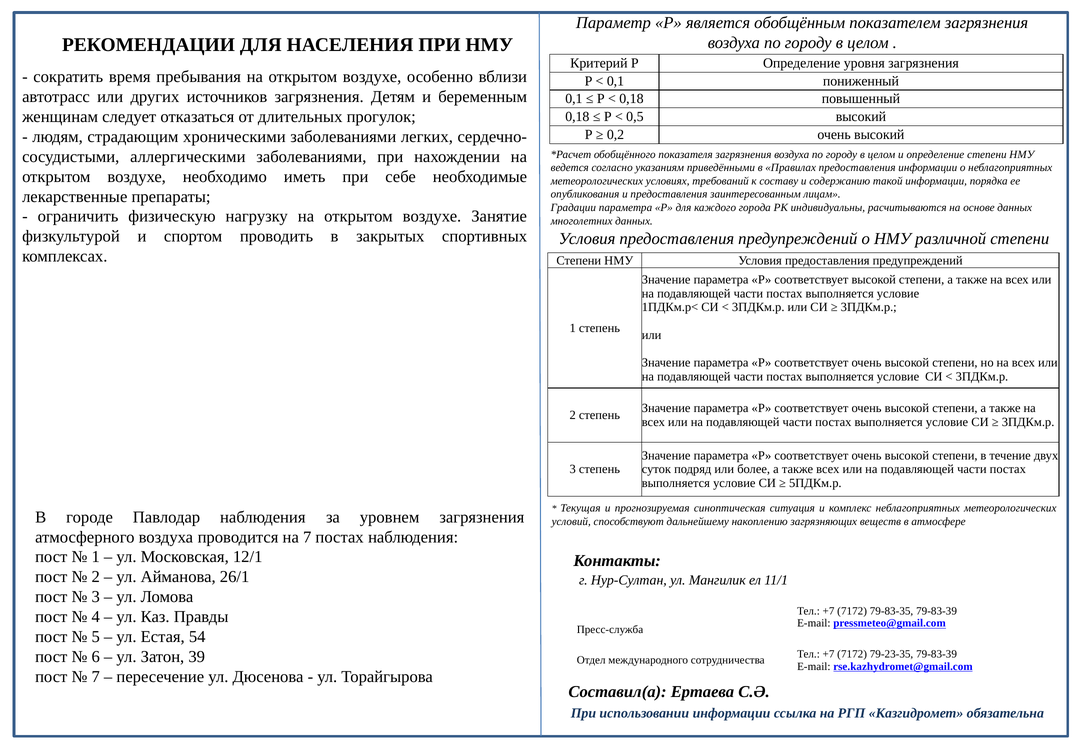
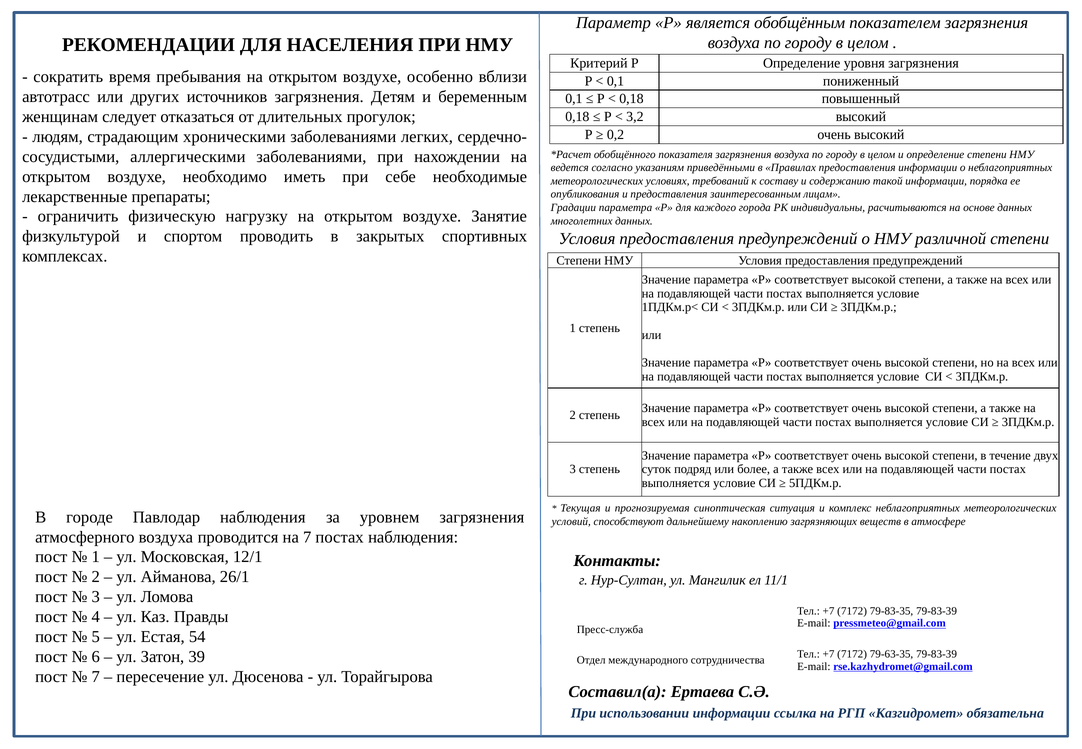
0,5: 0,5 -> 3,2
79-23-35: 79-23-35 -> 79-63-35
